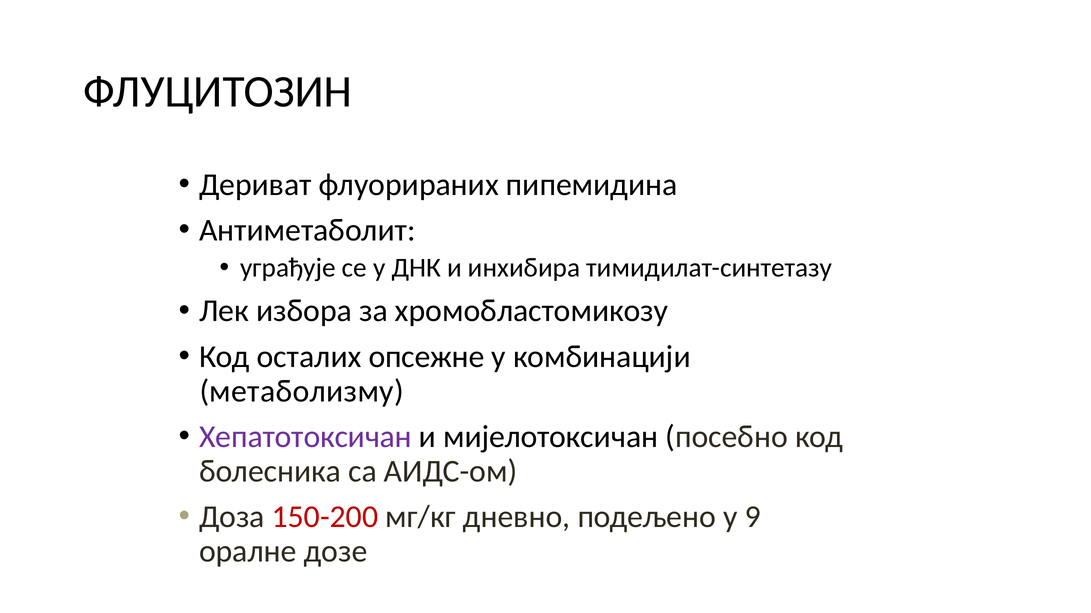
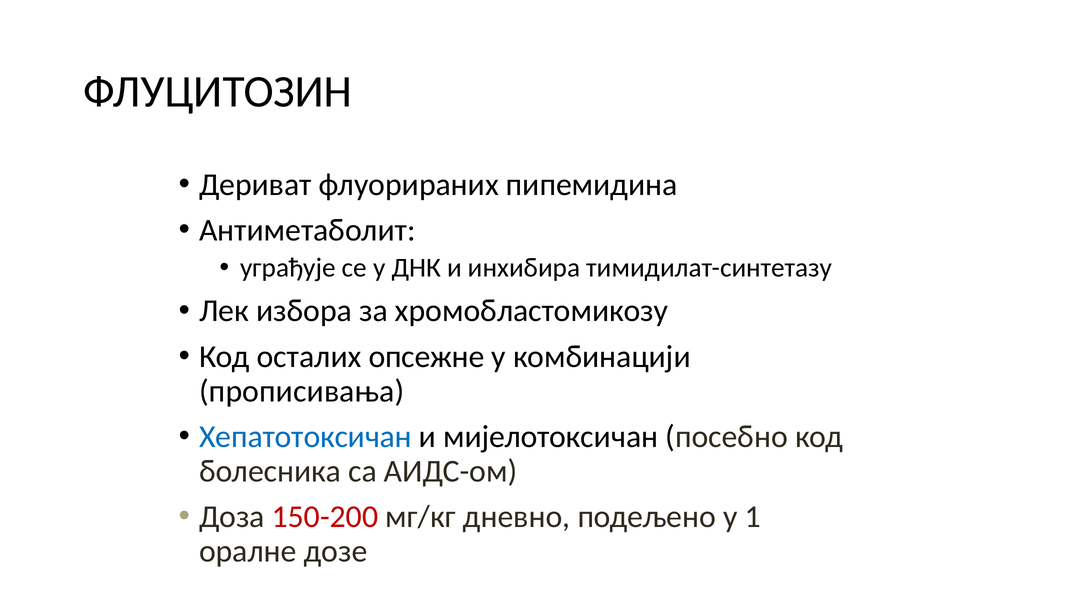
метаболизму: метаболизму -> прописивања
Хепатотоксичан colour: purple -> blue
9: 9 -> 1
